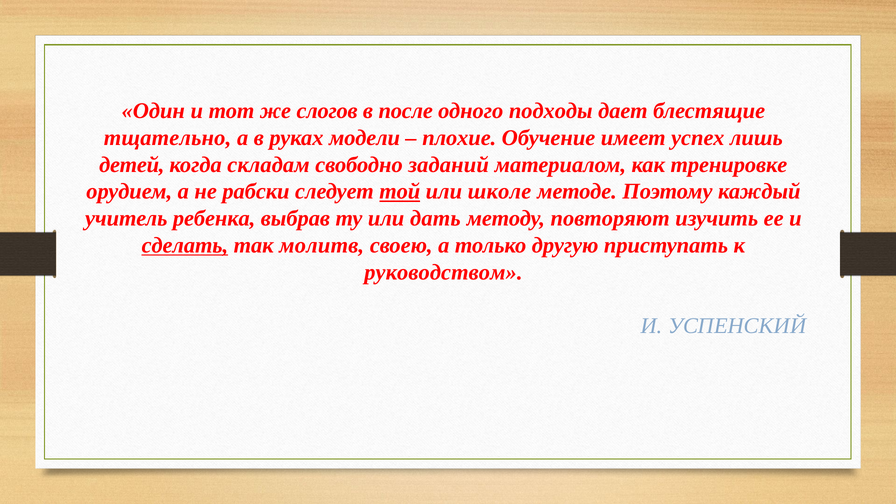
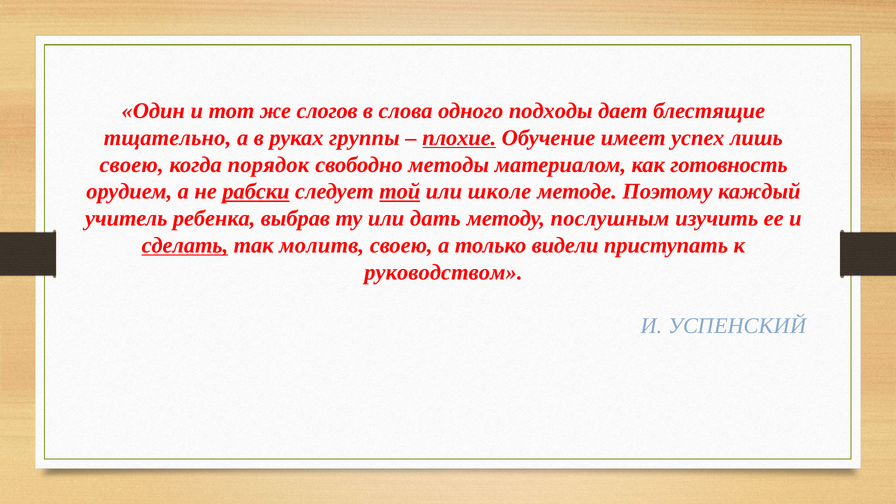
после: после -> слова
модели: модели -> группы
плохие underline: none -> present
детей at (132, 165): детей -> своею
складам: складам -> порядок
заданий: заданий -> методы
тренировке: тренировке -> готовность
рабски underline: none -> present
повторяют: повторяют -> послушным
другую: другую -> видели
